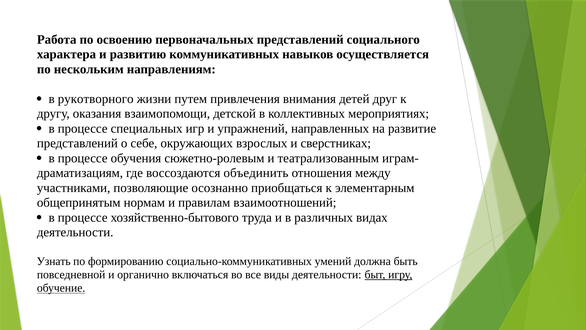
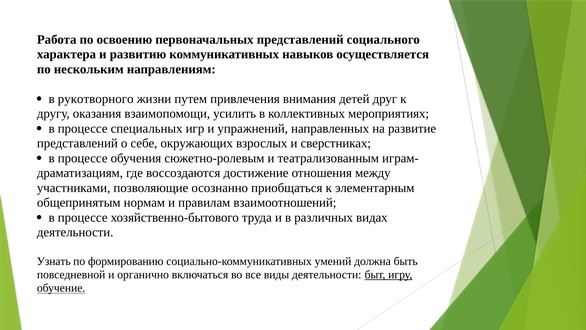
детской: детской -> усилить
объединить: объединить -> достижение
